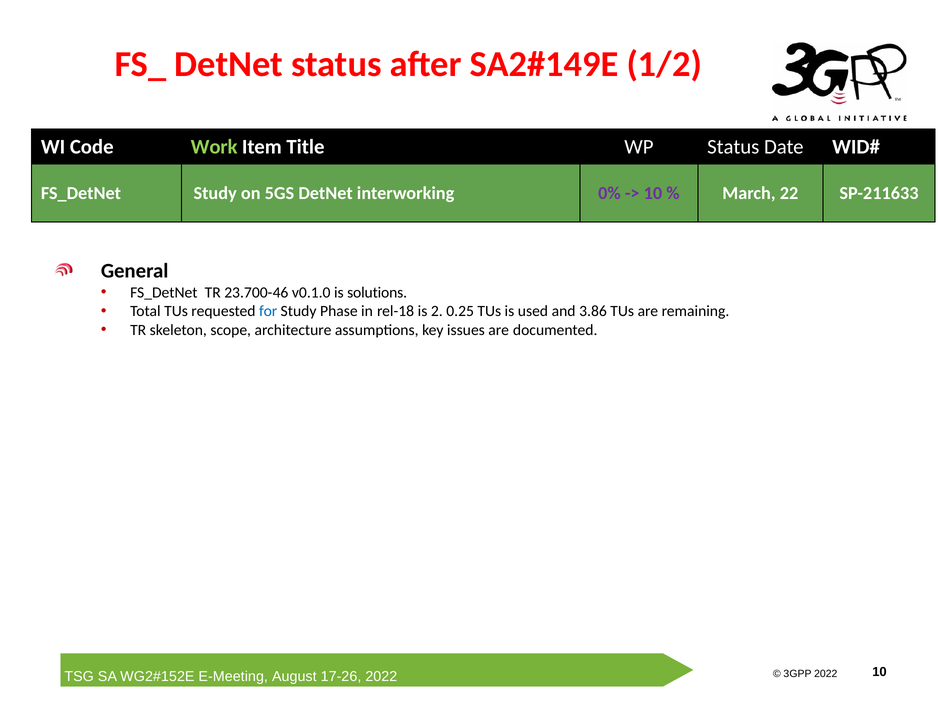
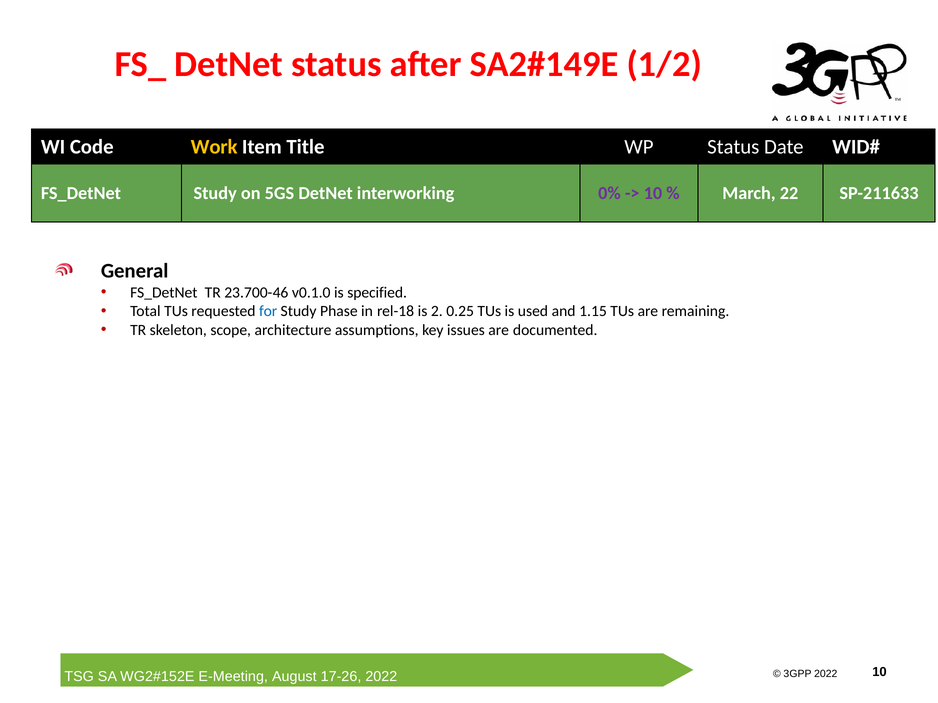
Work colour: light green -> yellow
solutions: solutions -> specified
3.86: 3.86 -> 1.15
